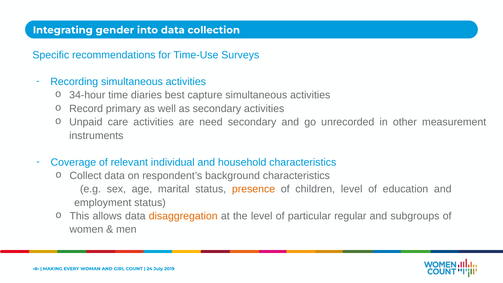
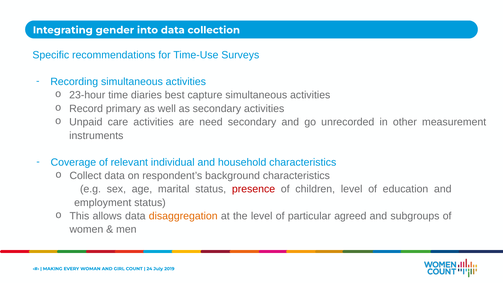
34-hour: 34-hour -> 23-hour
presence colour: orange -> red
regular: regular -> agreed
